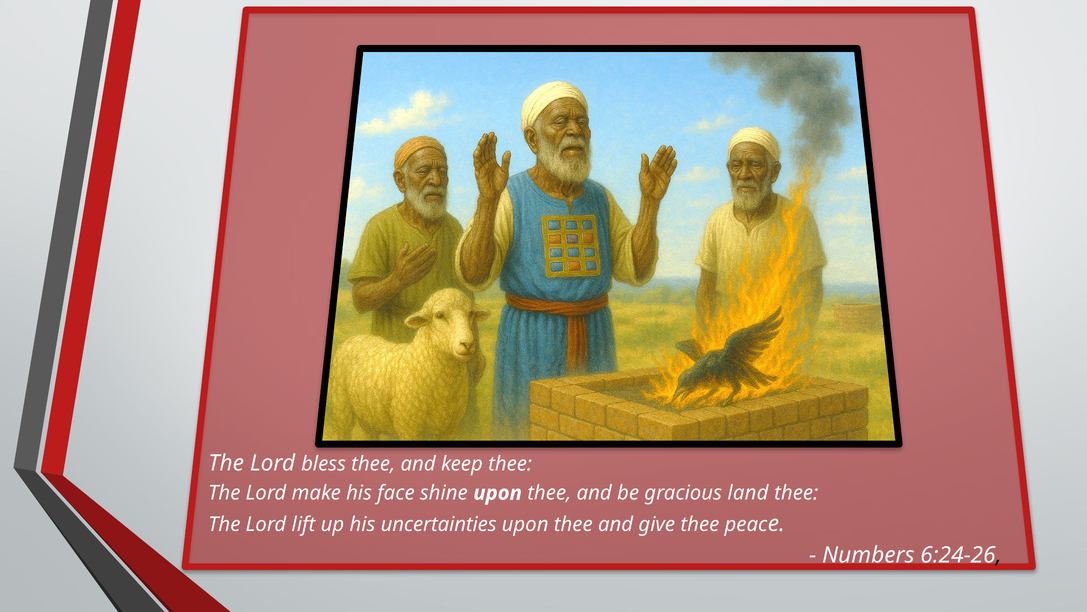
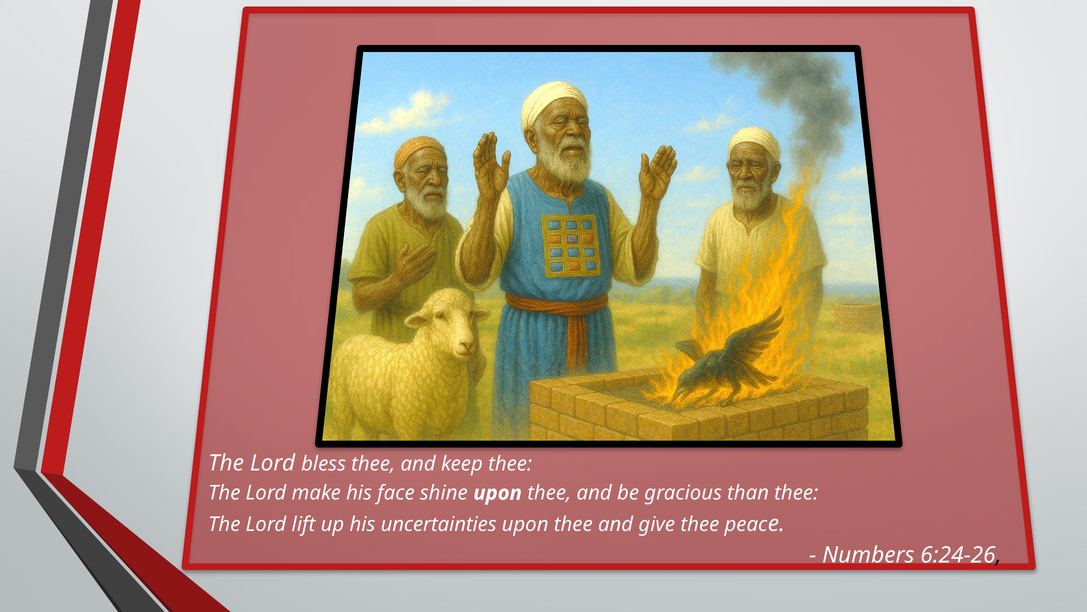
land: land -> than
